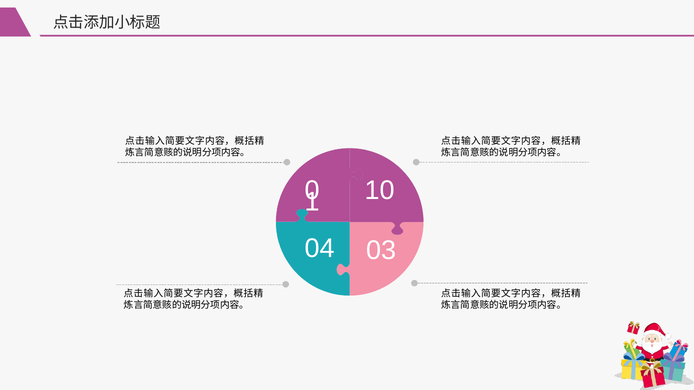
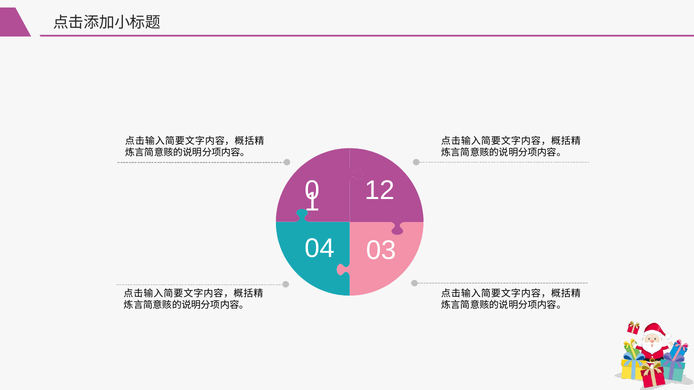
10: 10 -> 12
